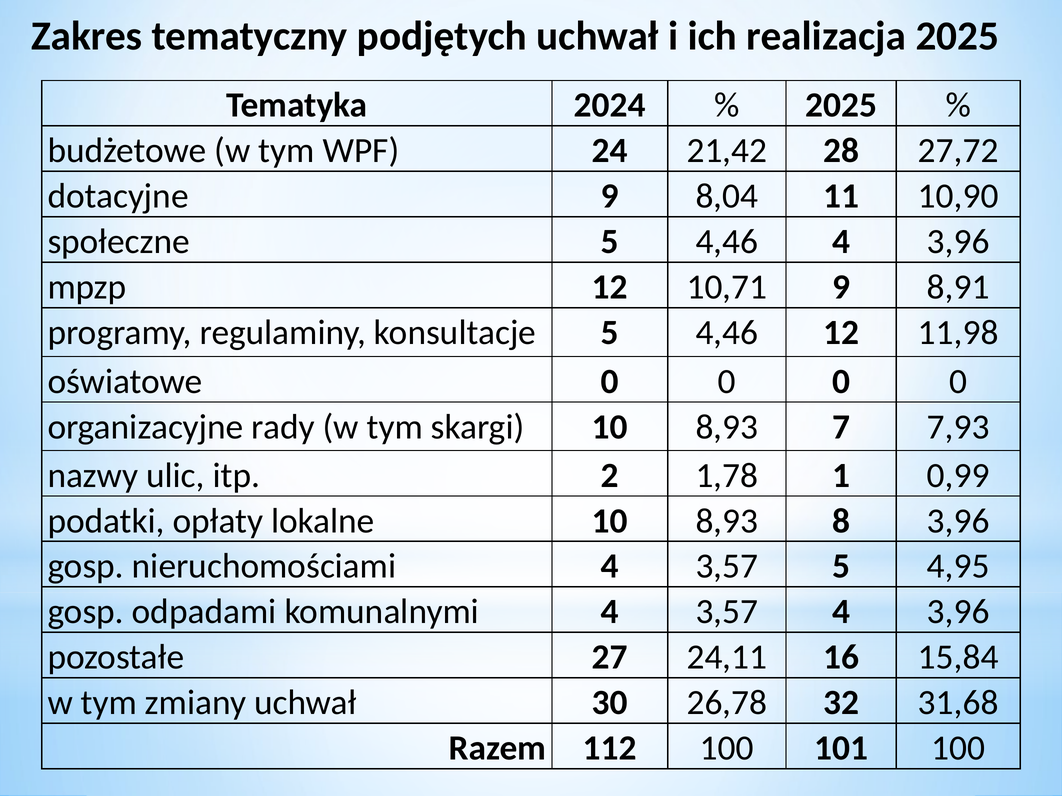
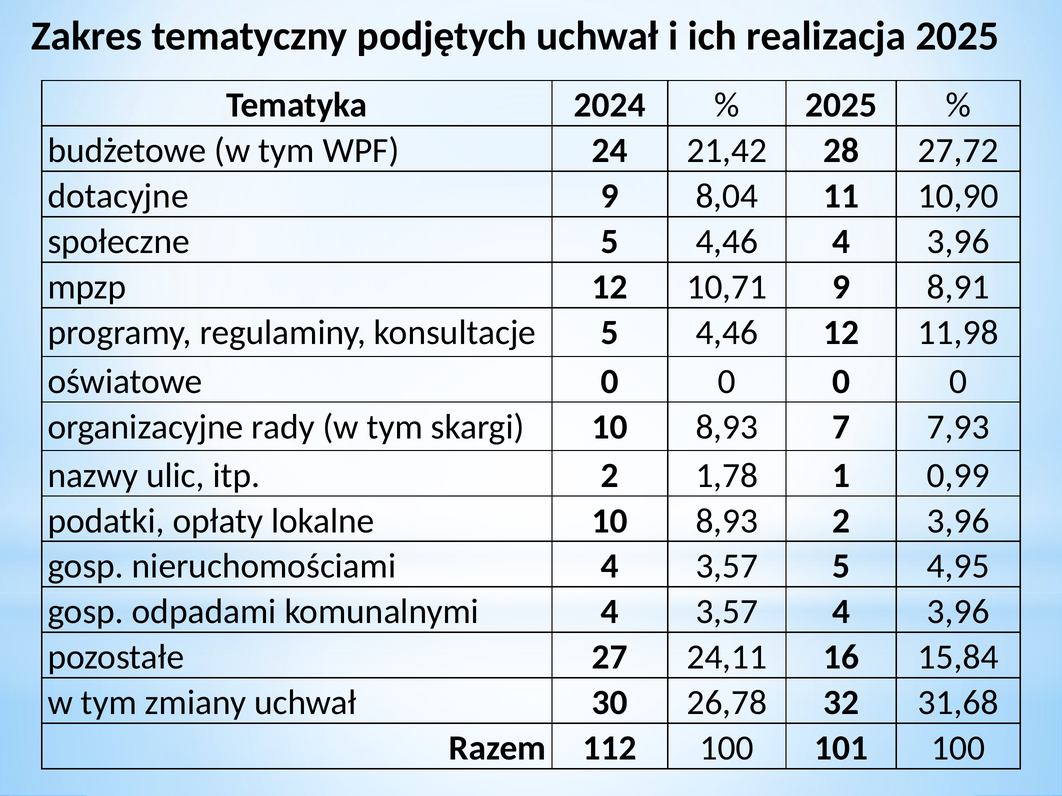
8,93 8: 8 -> 2
